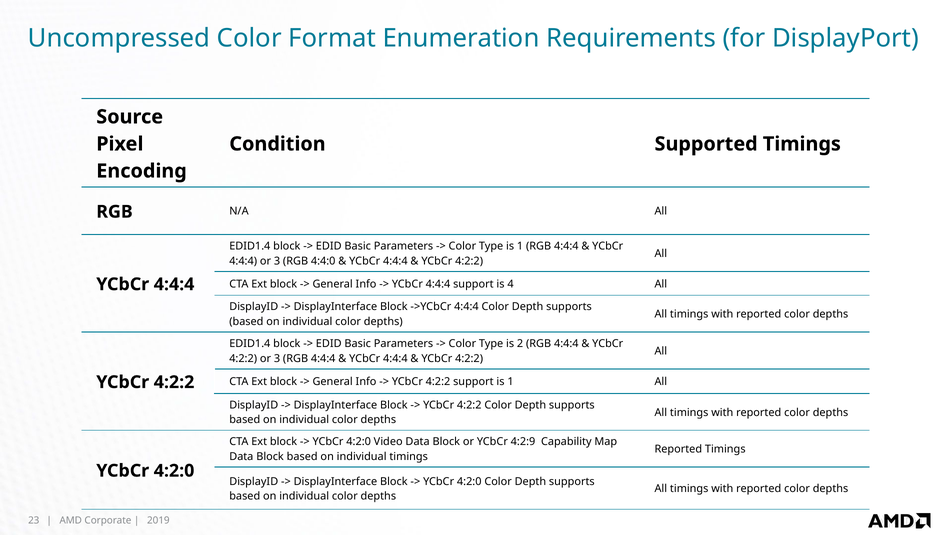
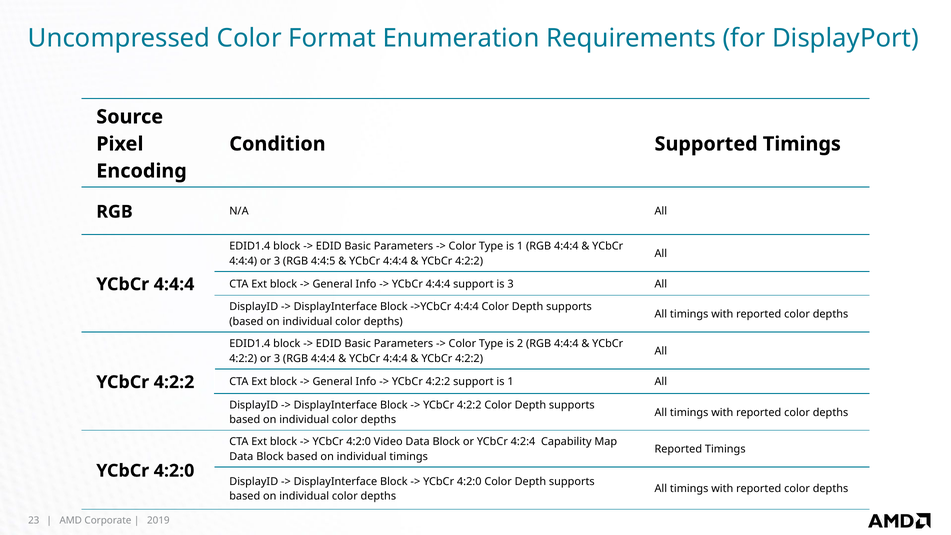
4:4:0: 4:4:0 -> 4:4:5
is 4: 4 -> 3
4:2:9: 4:2:9 -> 4:2:4
